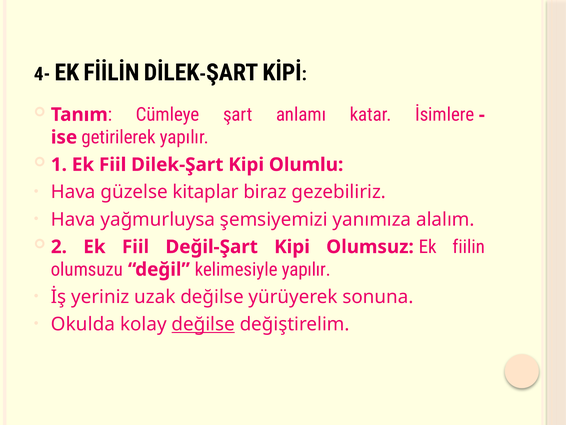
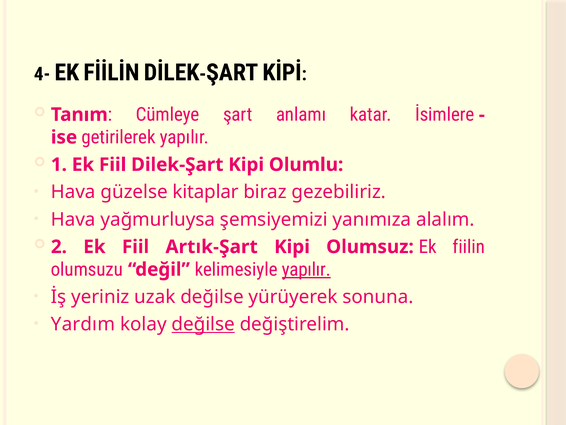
Değil-Şart: Değil-Şart -> Artık-Şart
yapılır at (306, 269) underline: none -> present
Okulda: Okulda -> Yardım
